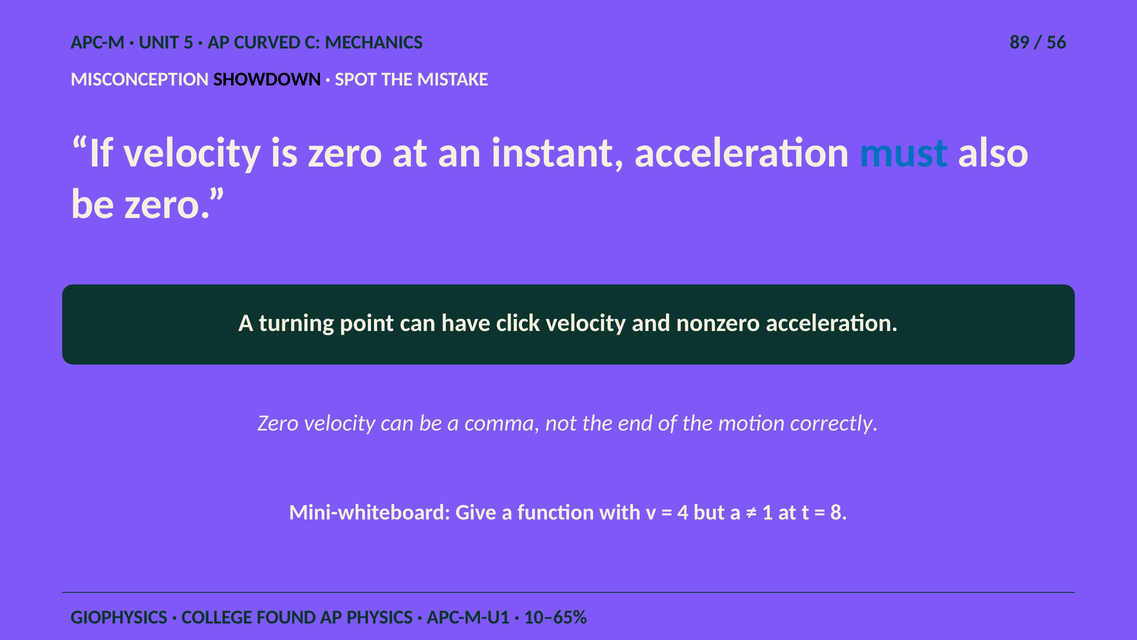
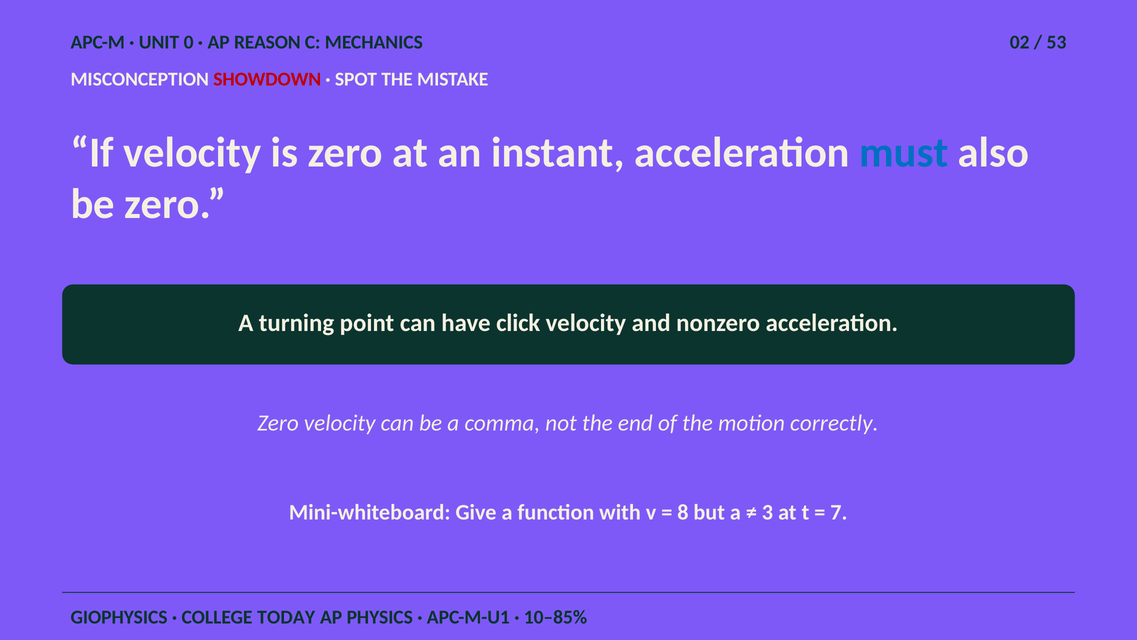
5: 5 -> 0
CURVED: CURVED -> REASON
89: 89 -> 02
56: 56 -> 53
SHOWDOWN colour: black -> red
4: 4 -> 8
1: 1 -> 3
8: 8 -> 7
FOUND: FOUND -> TODAY
10–65%: 10–65% -> 10–85%
